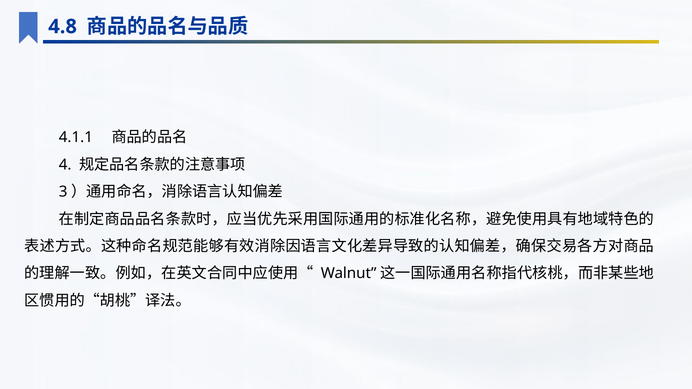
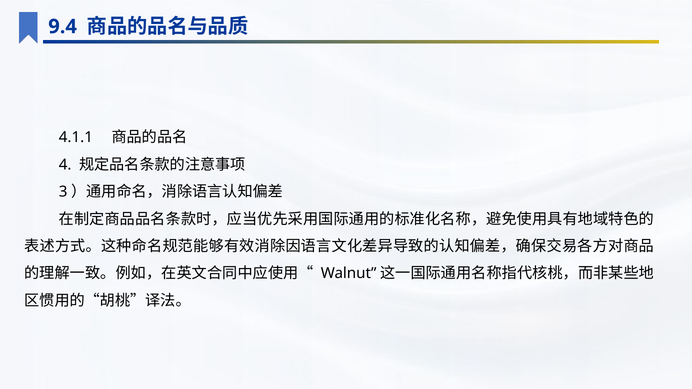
4.8: 4.8 -> 9.4
